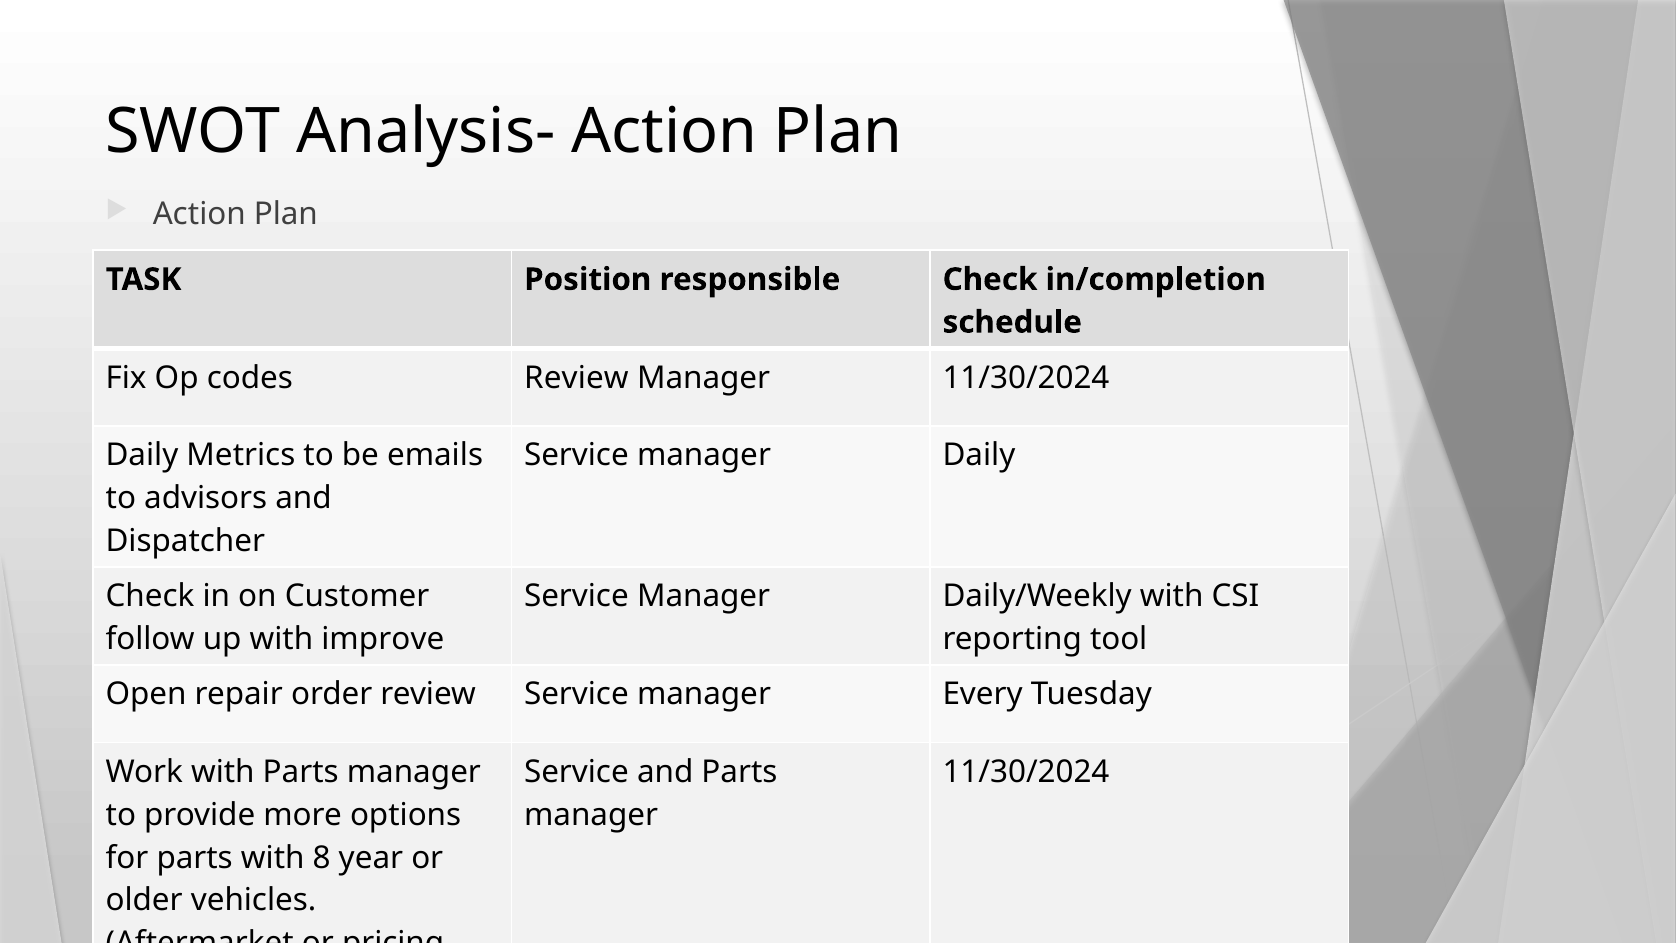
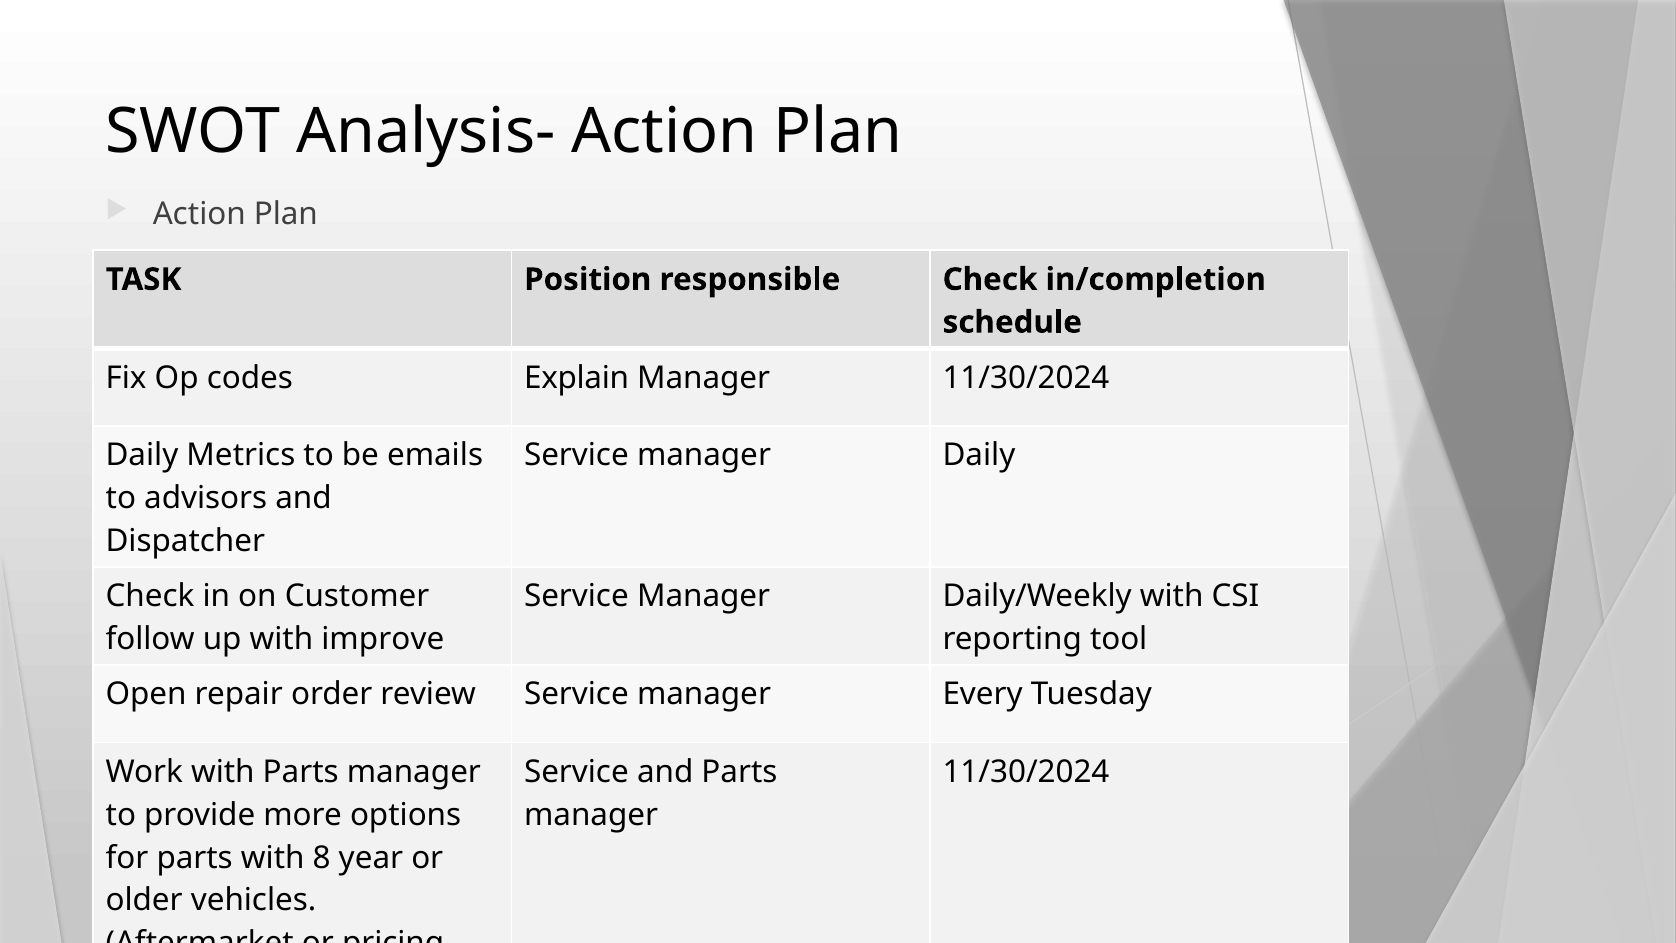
codes Review: Review -> Explain
